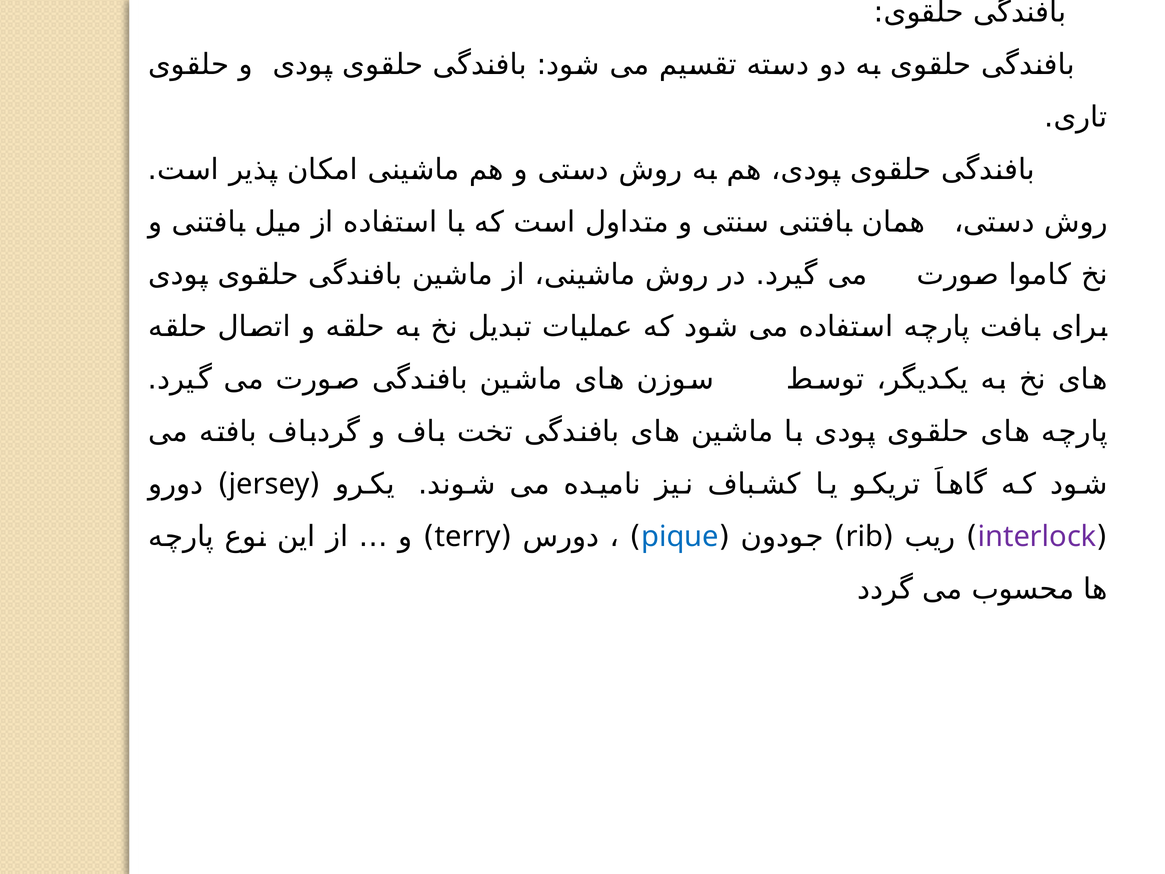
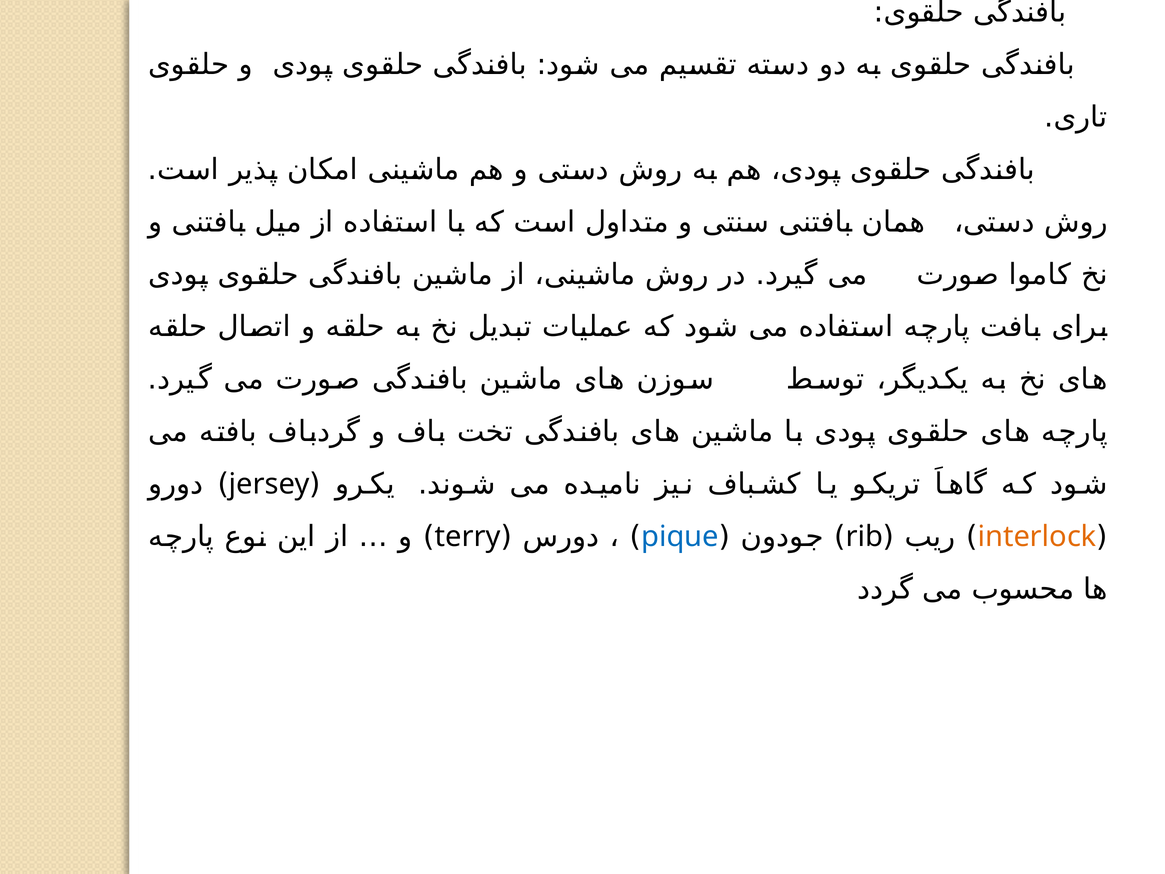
interlock colour: purple -> orange
